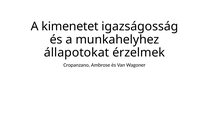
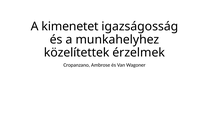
állapotokat: állapotokat -> közelítettek
